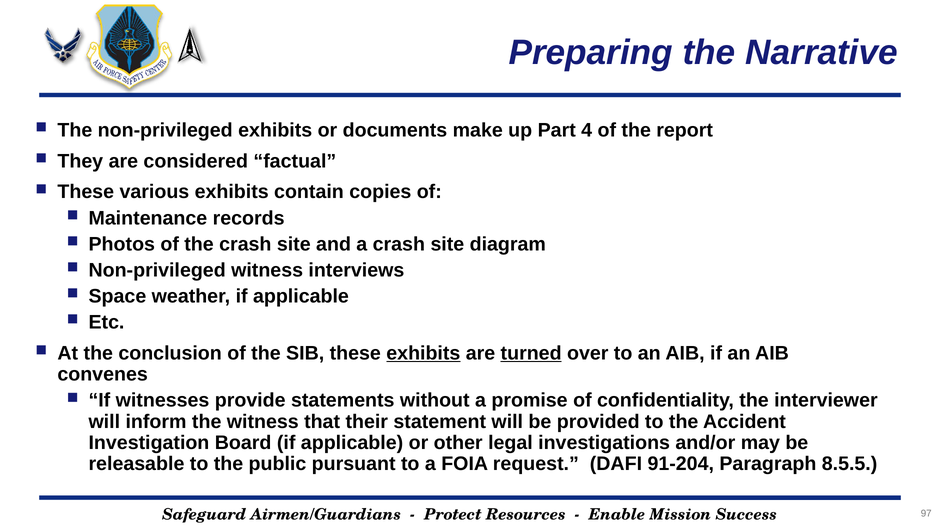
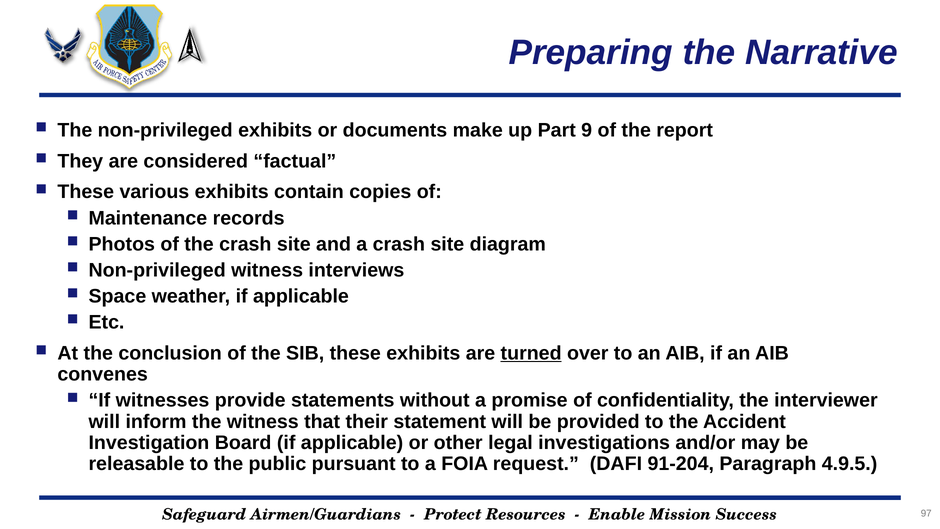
4: 4 -> 9
exhibits at (423, 353) underline: present -> none
8.5.5: 8.5.5 -> 4.9.5
